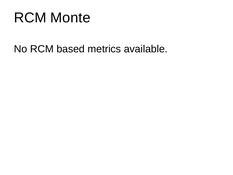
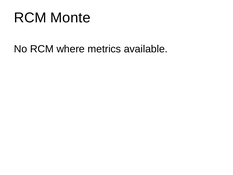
based: based -> where
